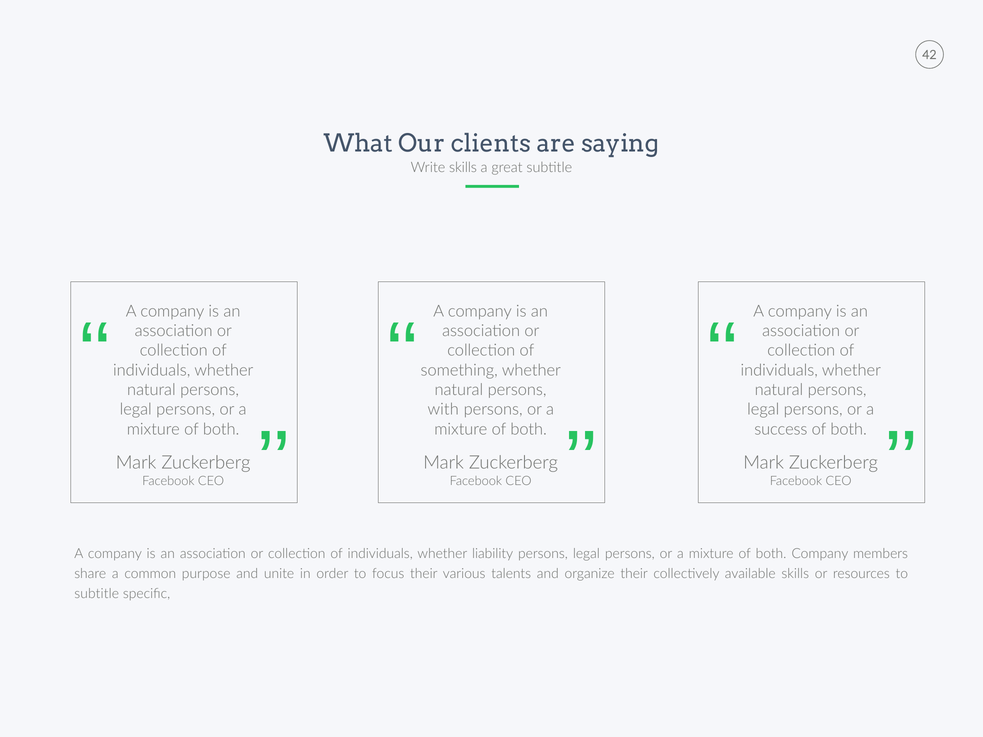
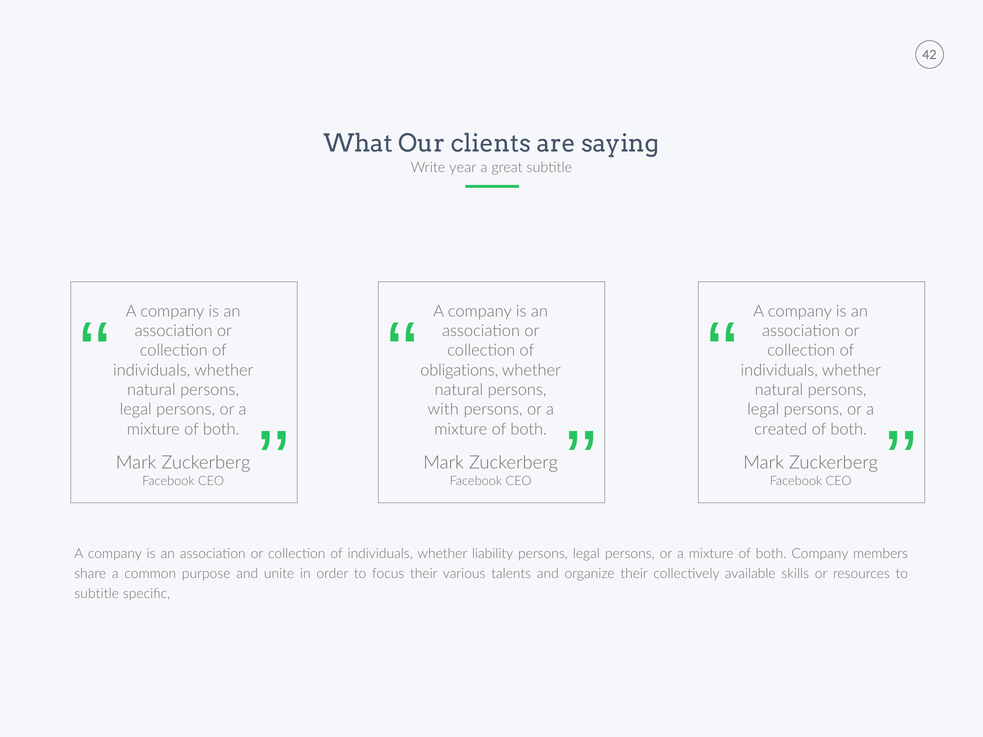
Write skills: skills -> year
something: something -> obligations
success: success -> created
